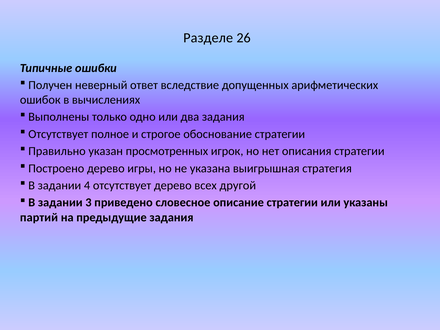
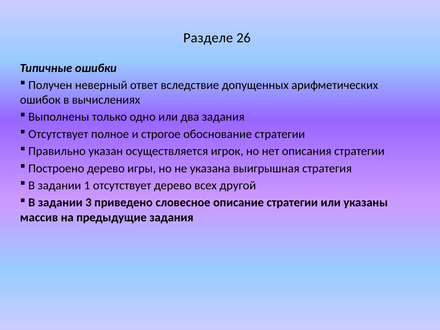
просмотренных: просмотренных -> осуществляется
4: 4 -> 1
партий: партий -> массив
